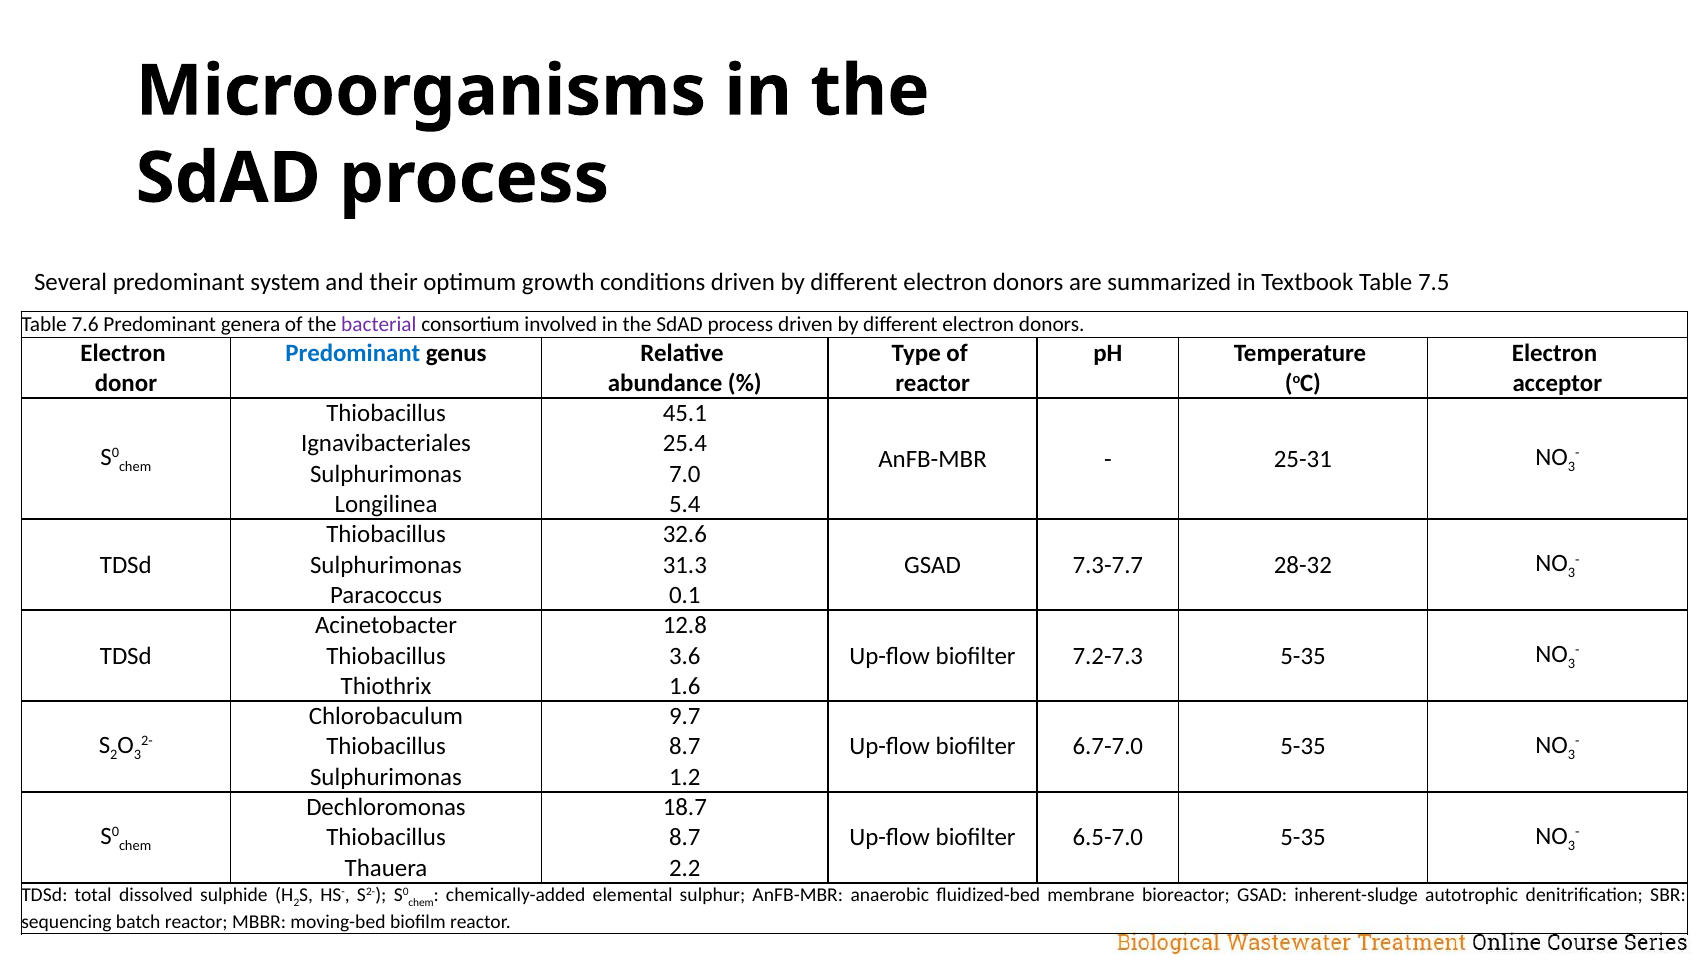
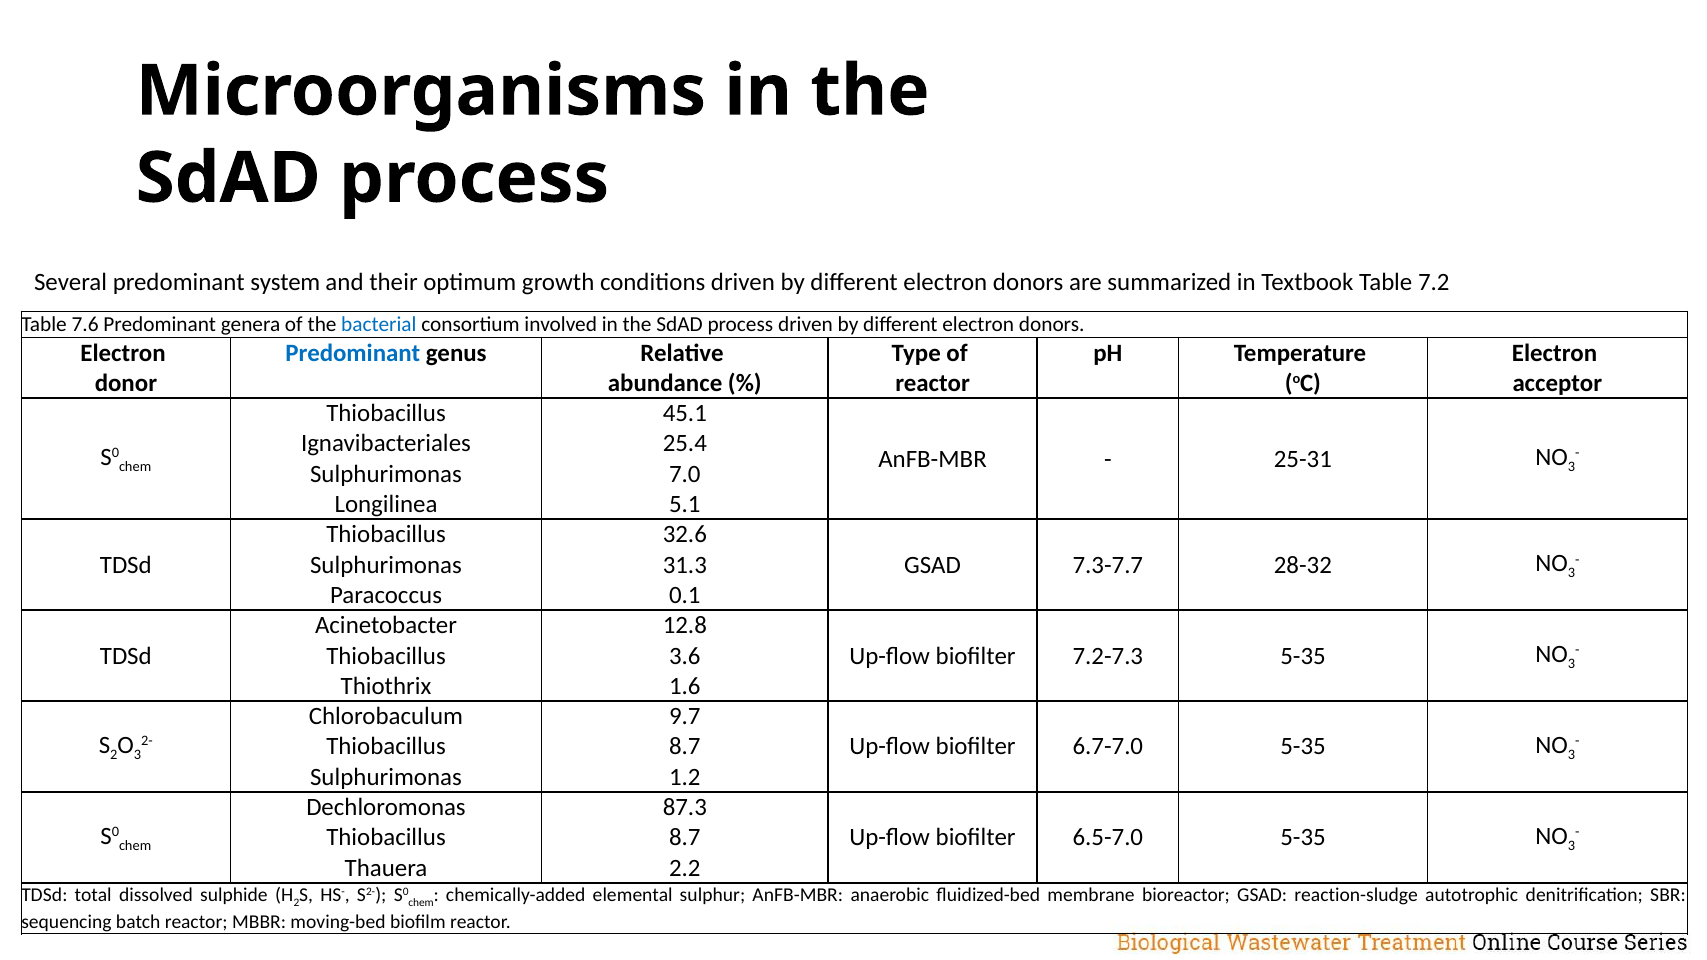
7.5: 7.5 -> 7.2
bacterial colour: purple -> blue
5.4: 5.4 -> 5.1
18.7: 18.7 -> 87.3
inherent-sludge: inherent-sludge -> reaction-sludge
